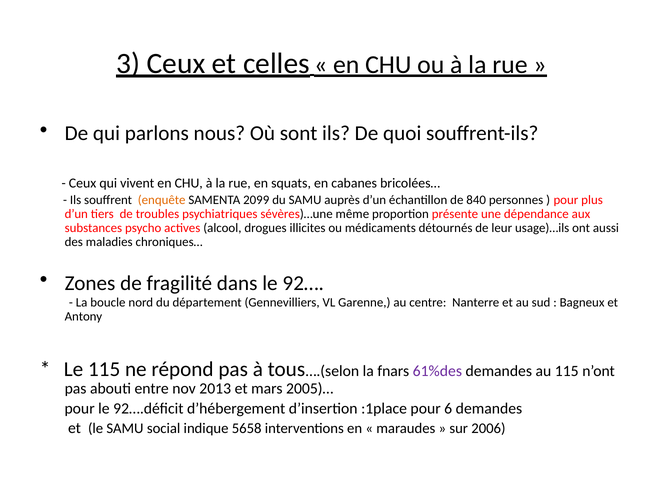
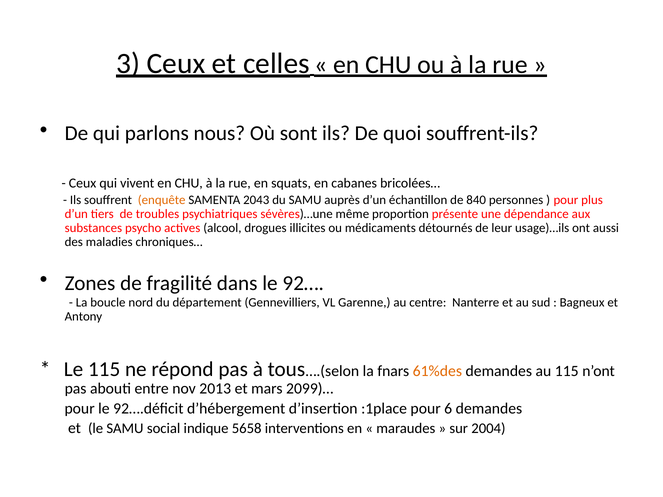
2099: 2099 -> 2043
61%des colour: purple -> orange
2005)…: 2005)… -> 2099)…
2006: 2006 -> 2004
